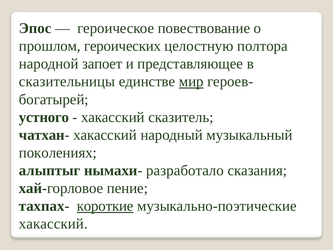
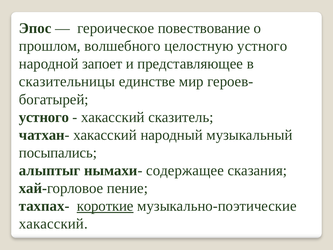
героических: героических -> волшебного
целостную полтора: полтора -> устного
мир underline: present -> none
поколениях: поколениях -> посыпались
разработало: разработало -> содержащее
